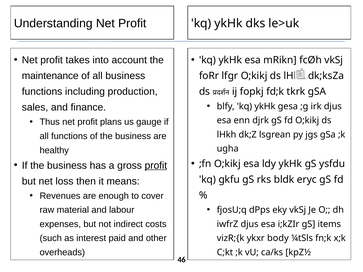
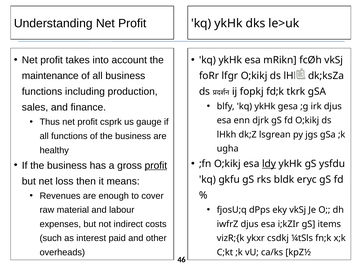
plans: plans -> csprk
ldy underline: none -> present
body: body -> csdkj
